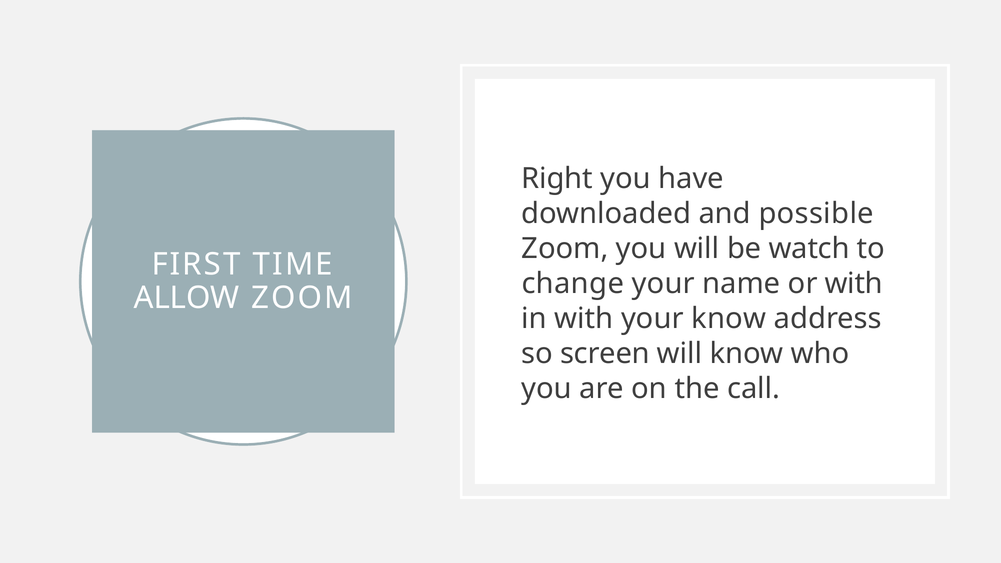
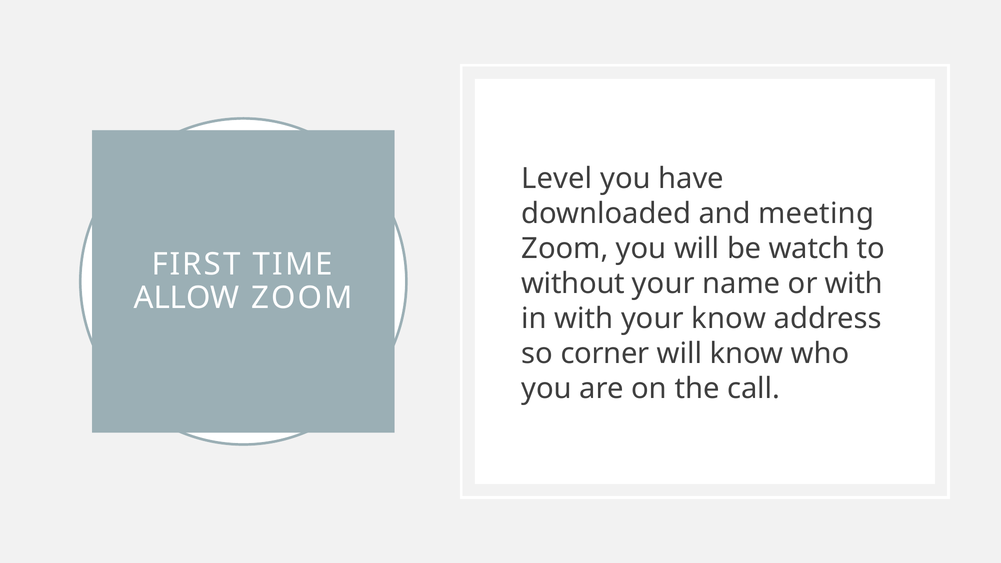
Right: Right -> Level
possible: possible -> meeting
change: change -> without
screen: screen -> corner
